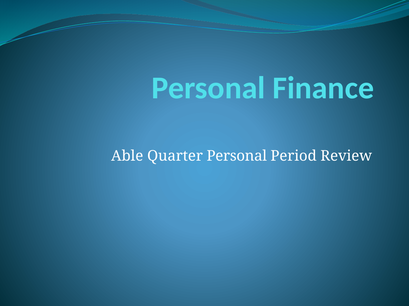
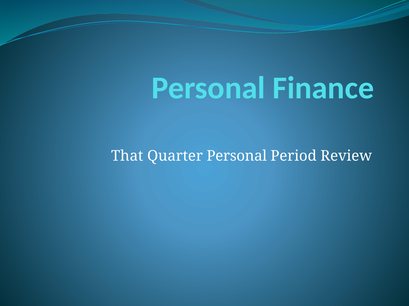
Able: Able -> That
